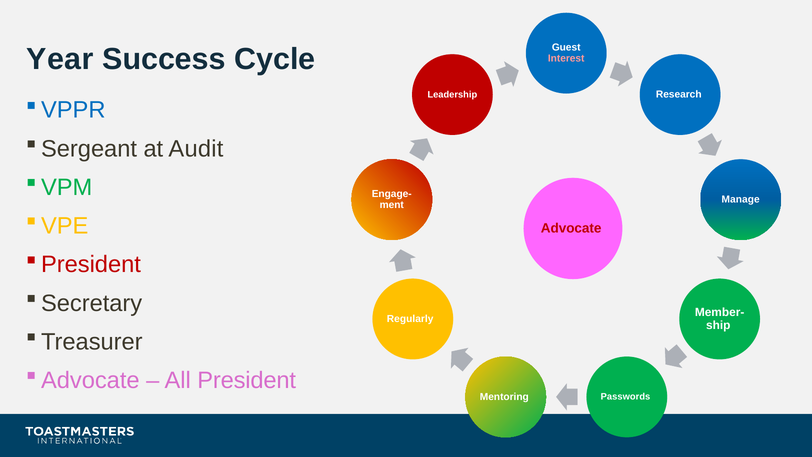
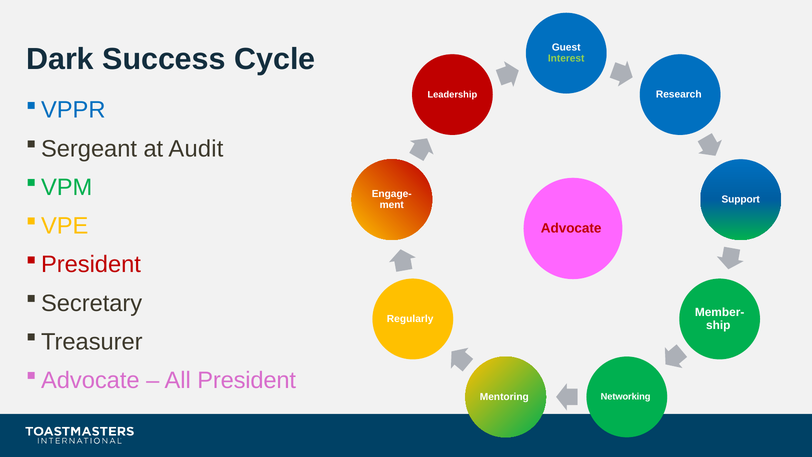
Year: Year -> Dark
Interest colour: pink -> light green
Manage: Manage -> Support
Passwords: Passwords -> Networking
